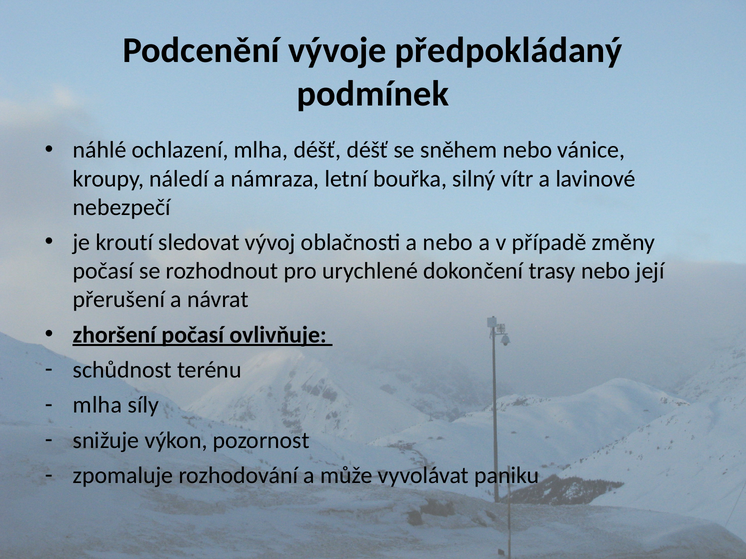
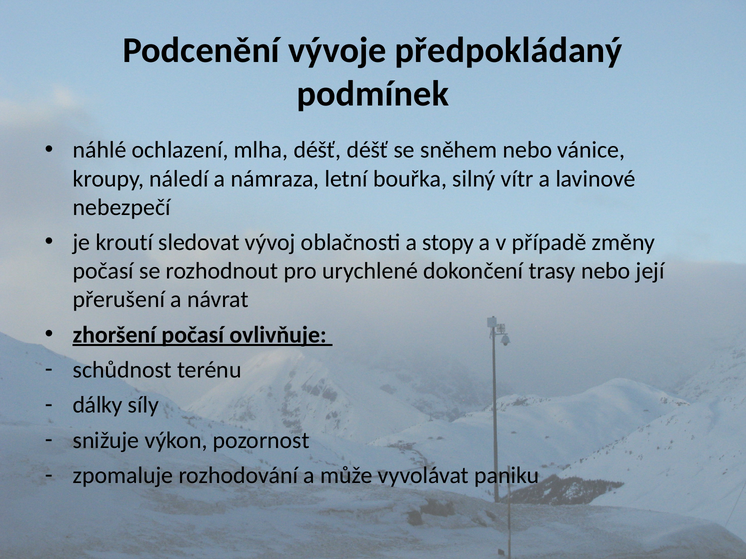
a nebo: nebo -> stopy
mlha at (97, 405): mlha -> dálky
